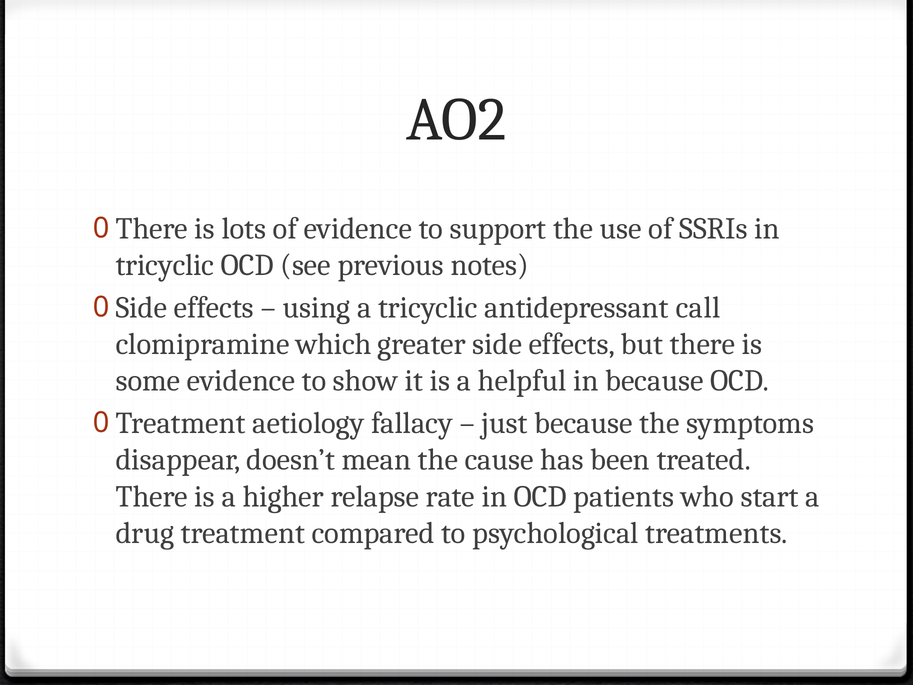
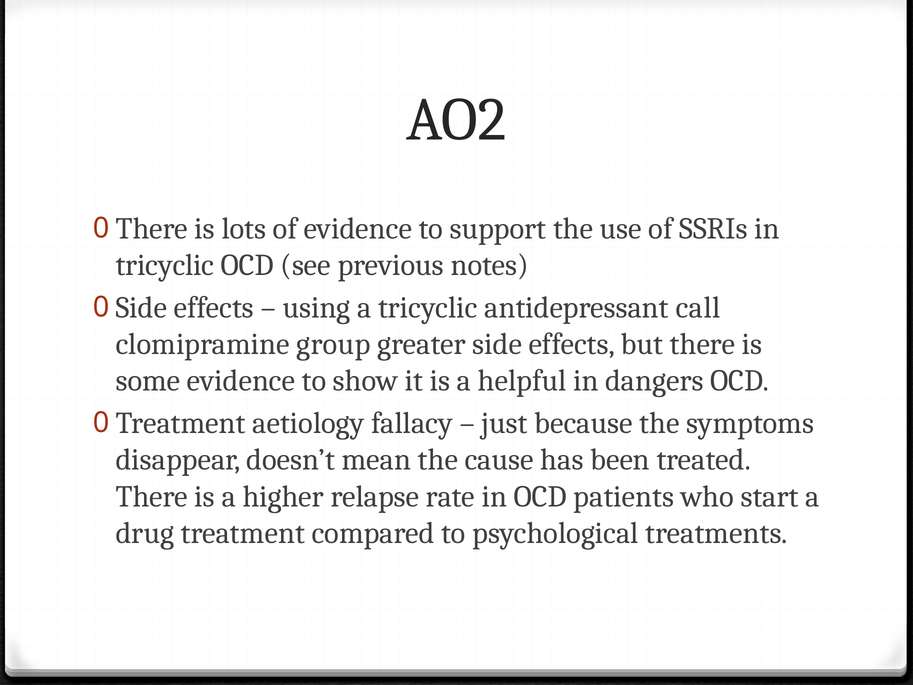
which: which -> group
in because: because -> dangers
